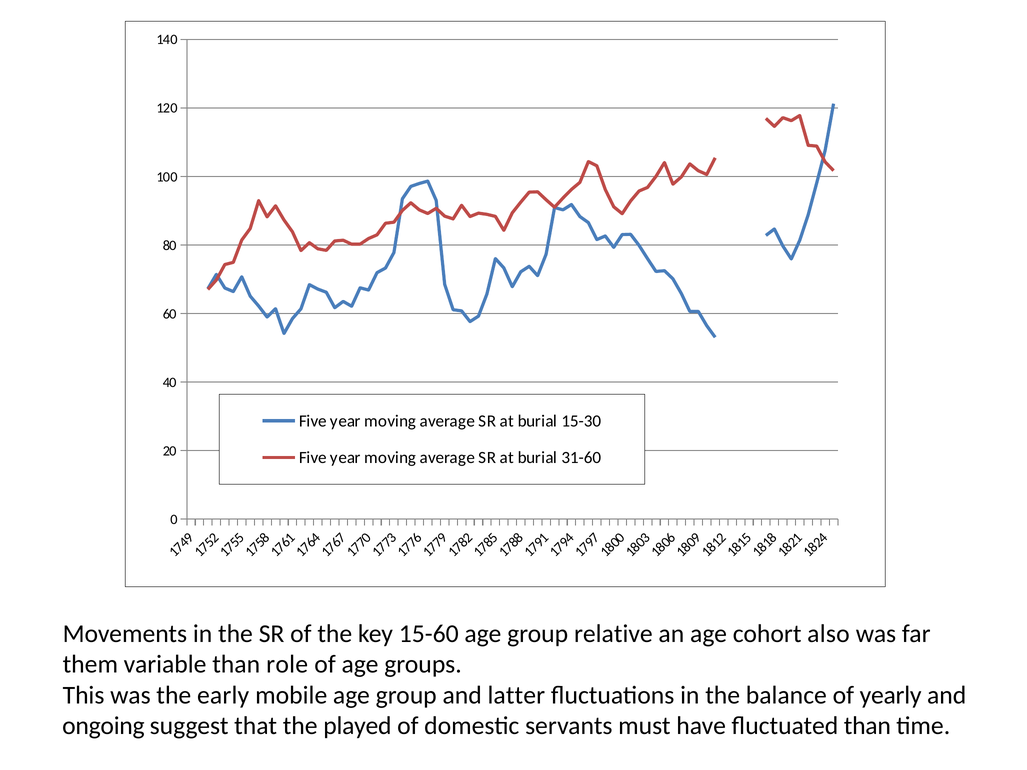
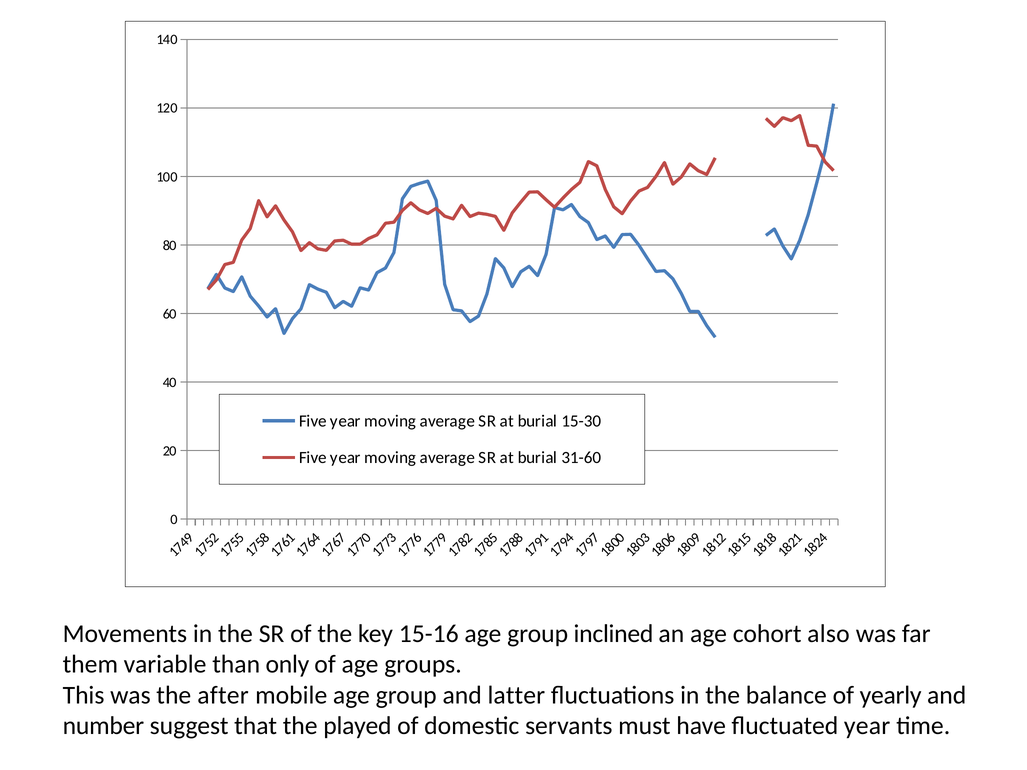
15-60: 15-60 -> 15-16
relative: relative -> inclined
role: role -> only
early: early -> after
ongoing: ongoing -> number
fluctuated than: than -> year
